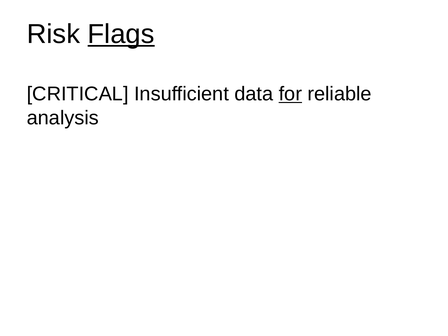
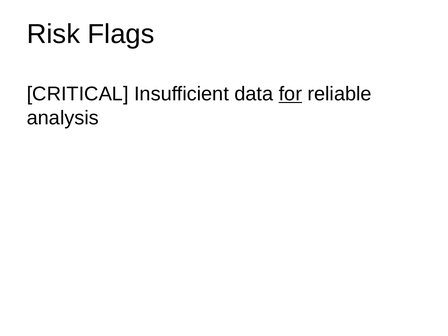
Flags underline: present -> none
